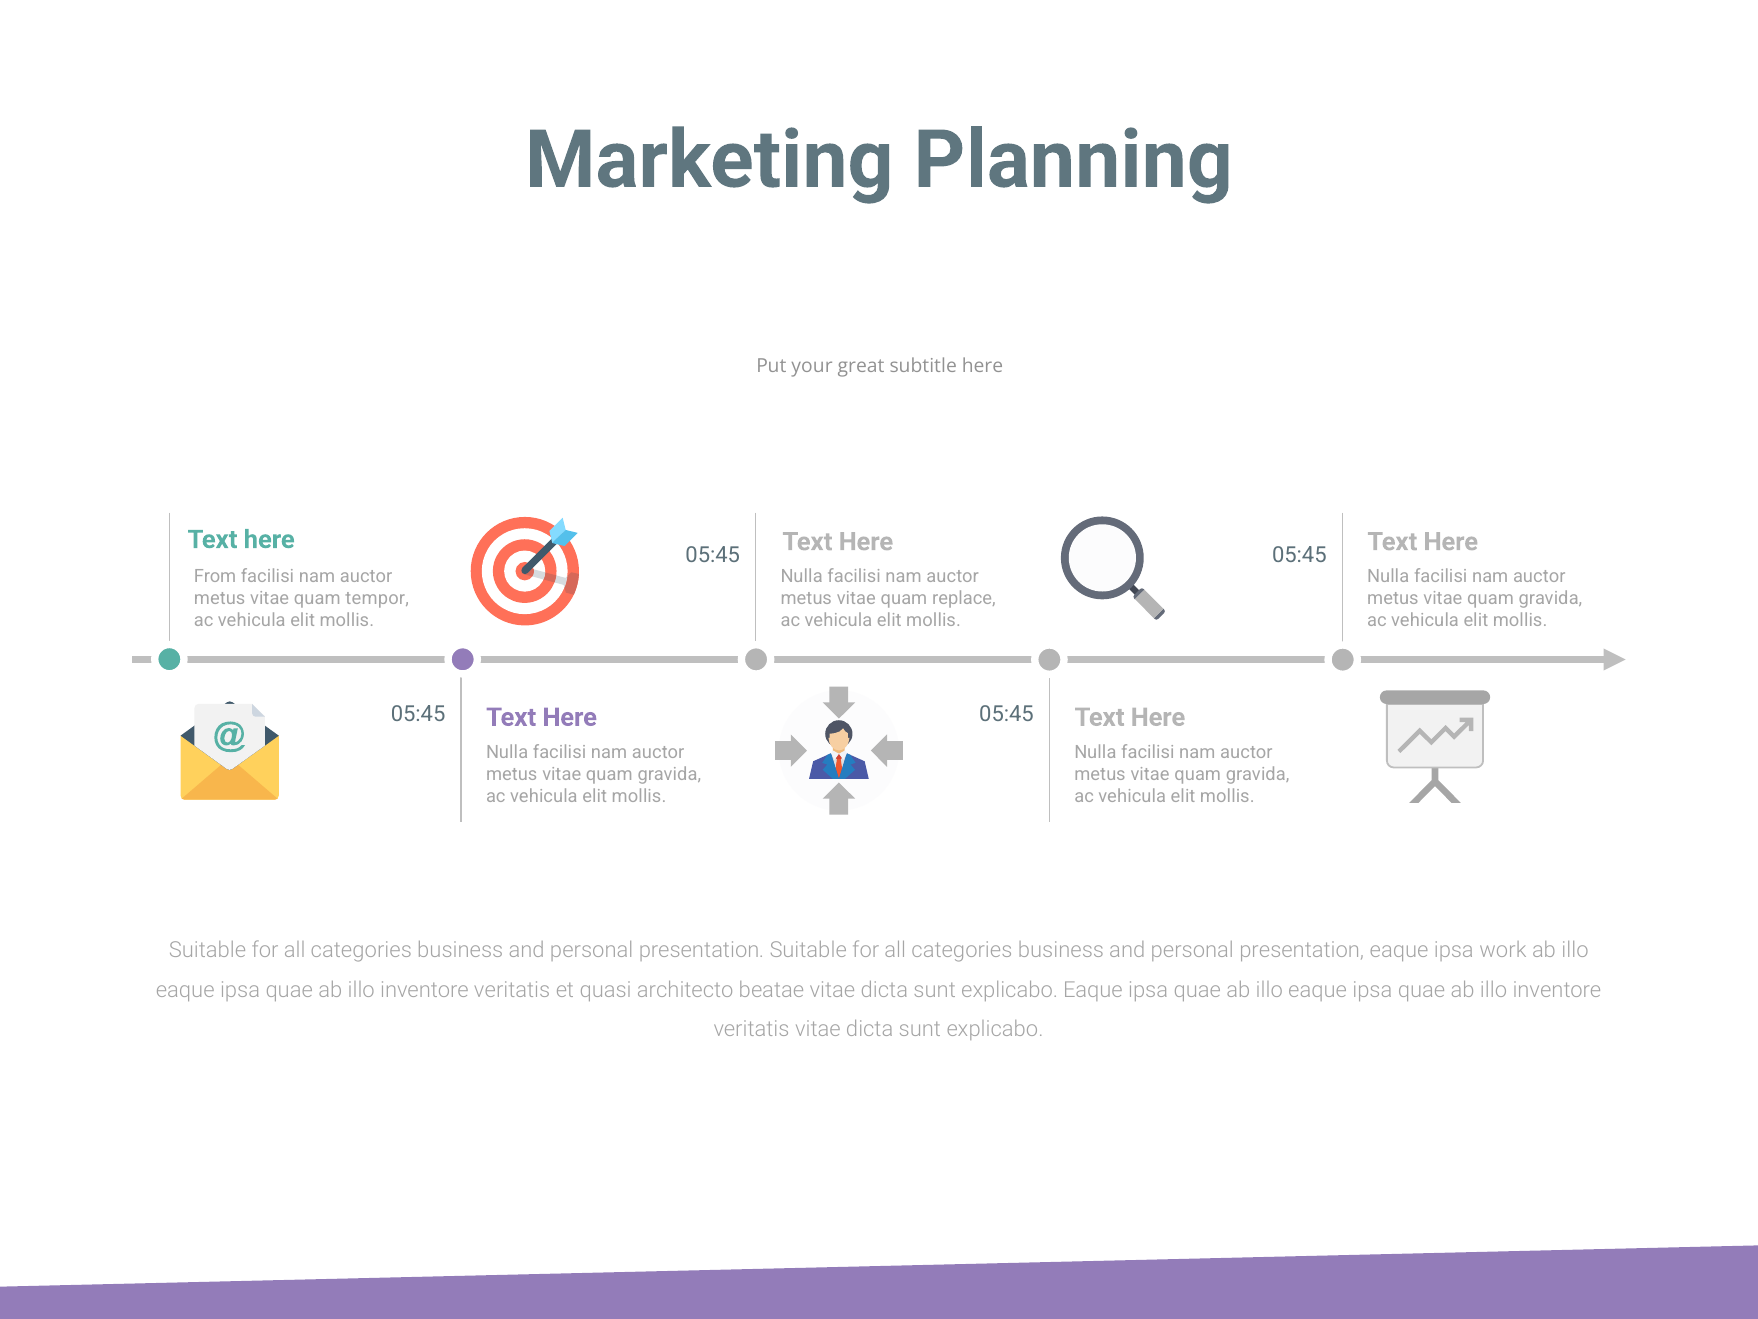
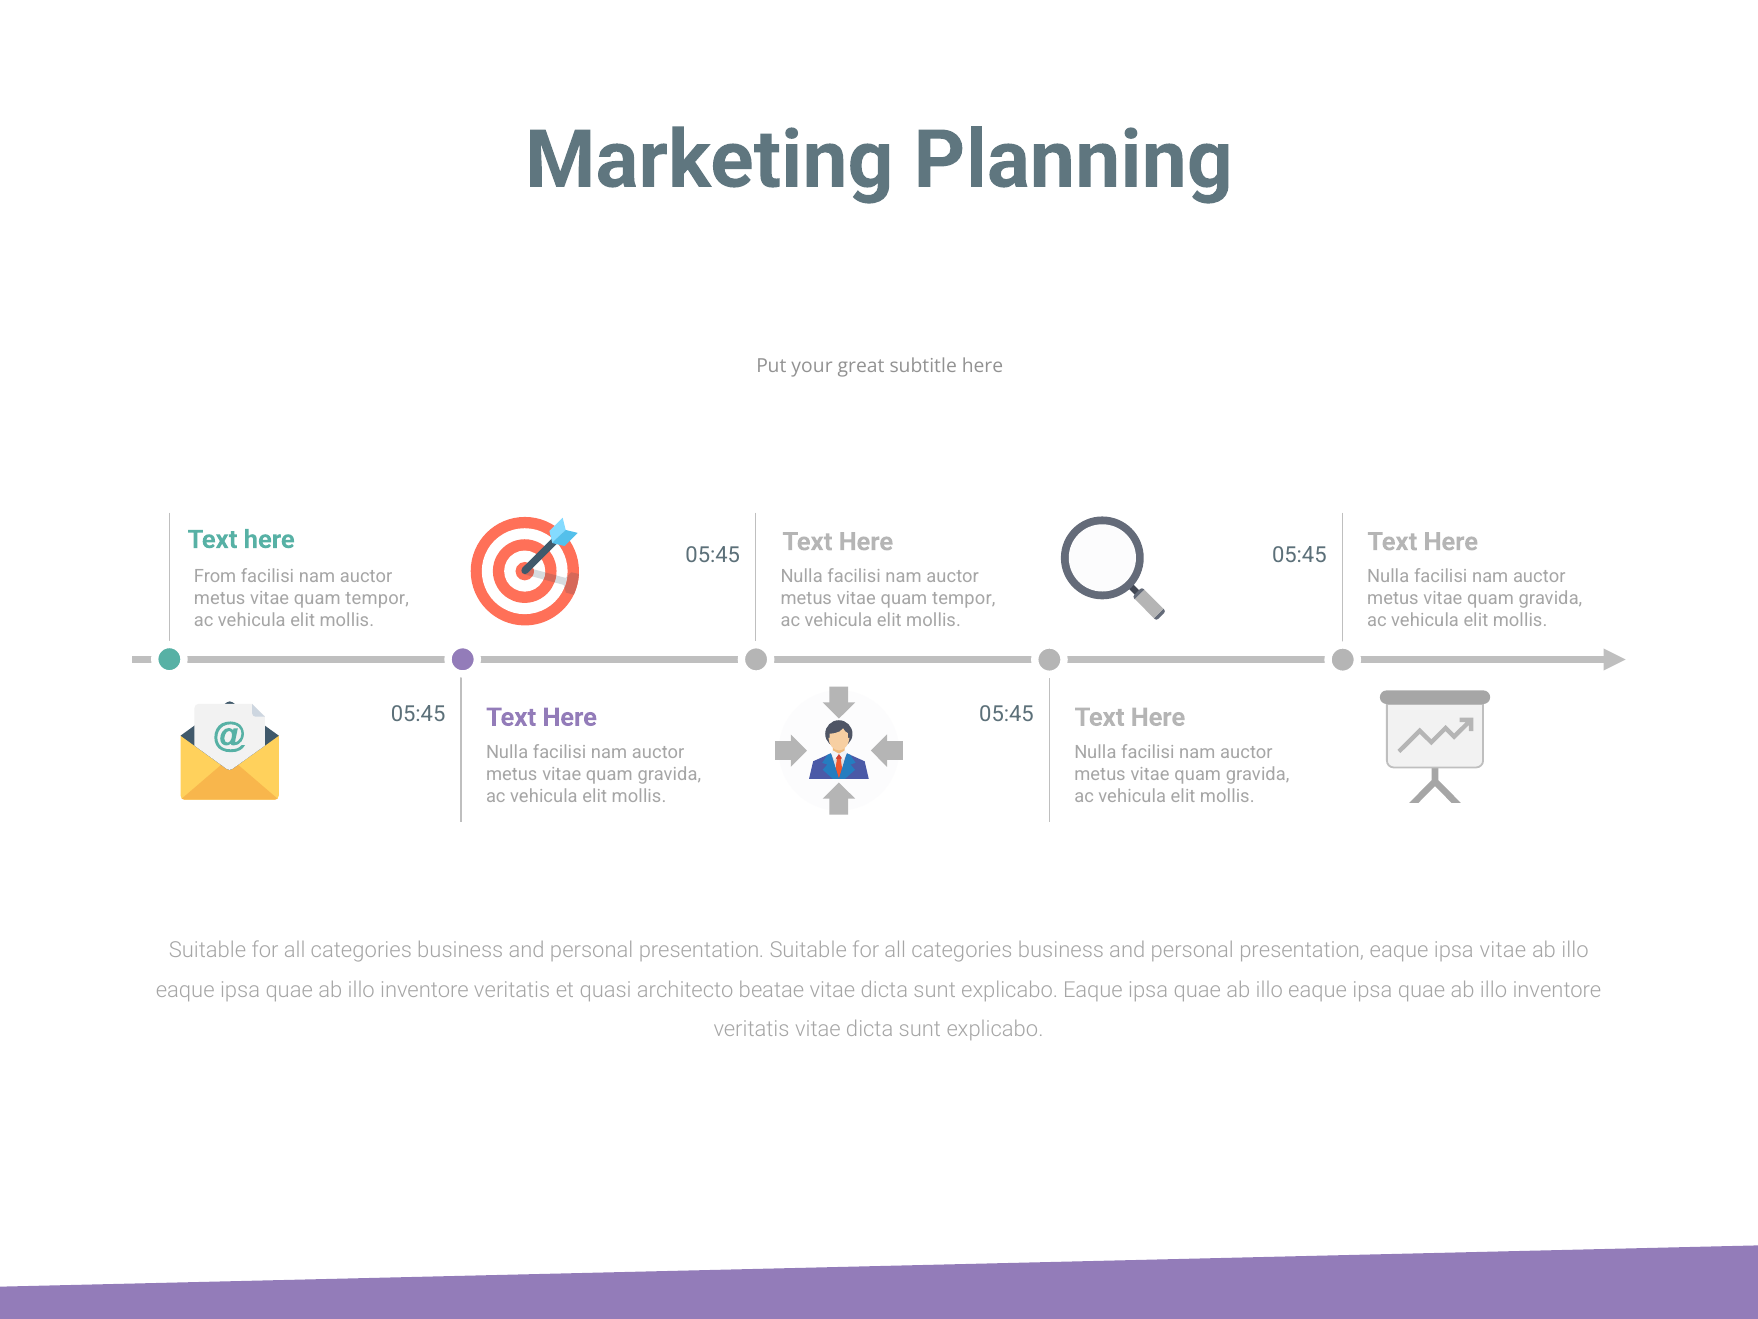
replace at (964, 598): replace -> tempor
ipsa work: work -> vitae
